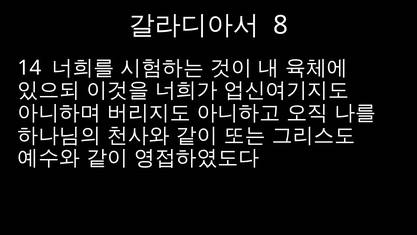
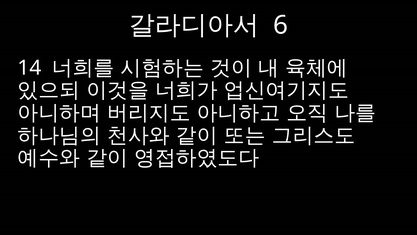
8: 8 -> 6
